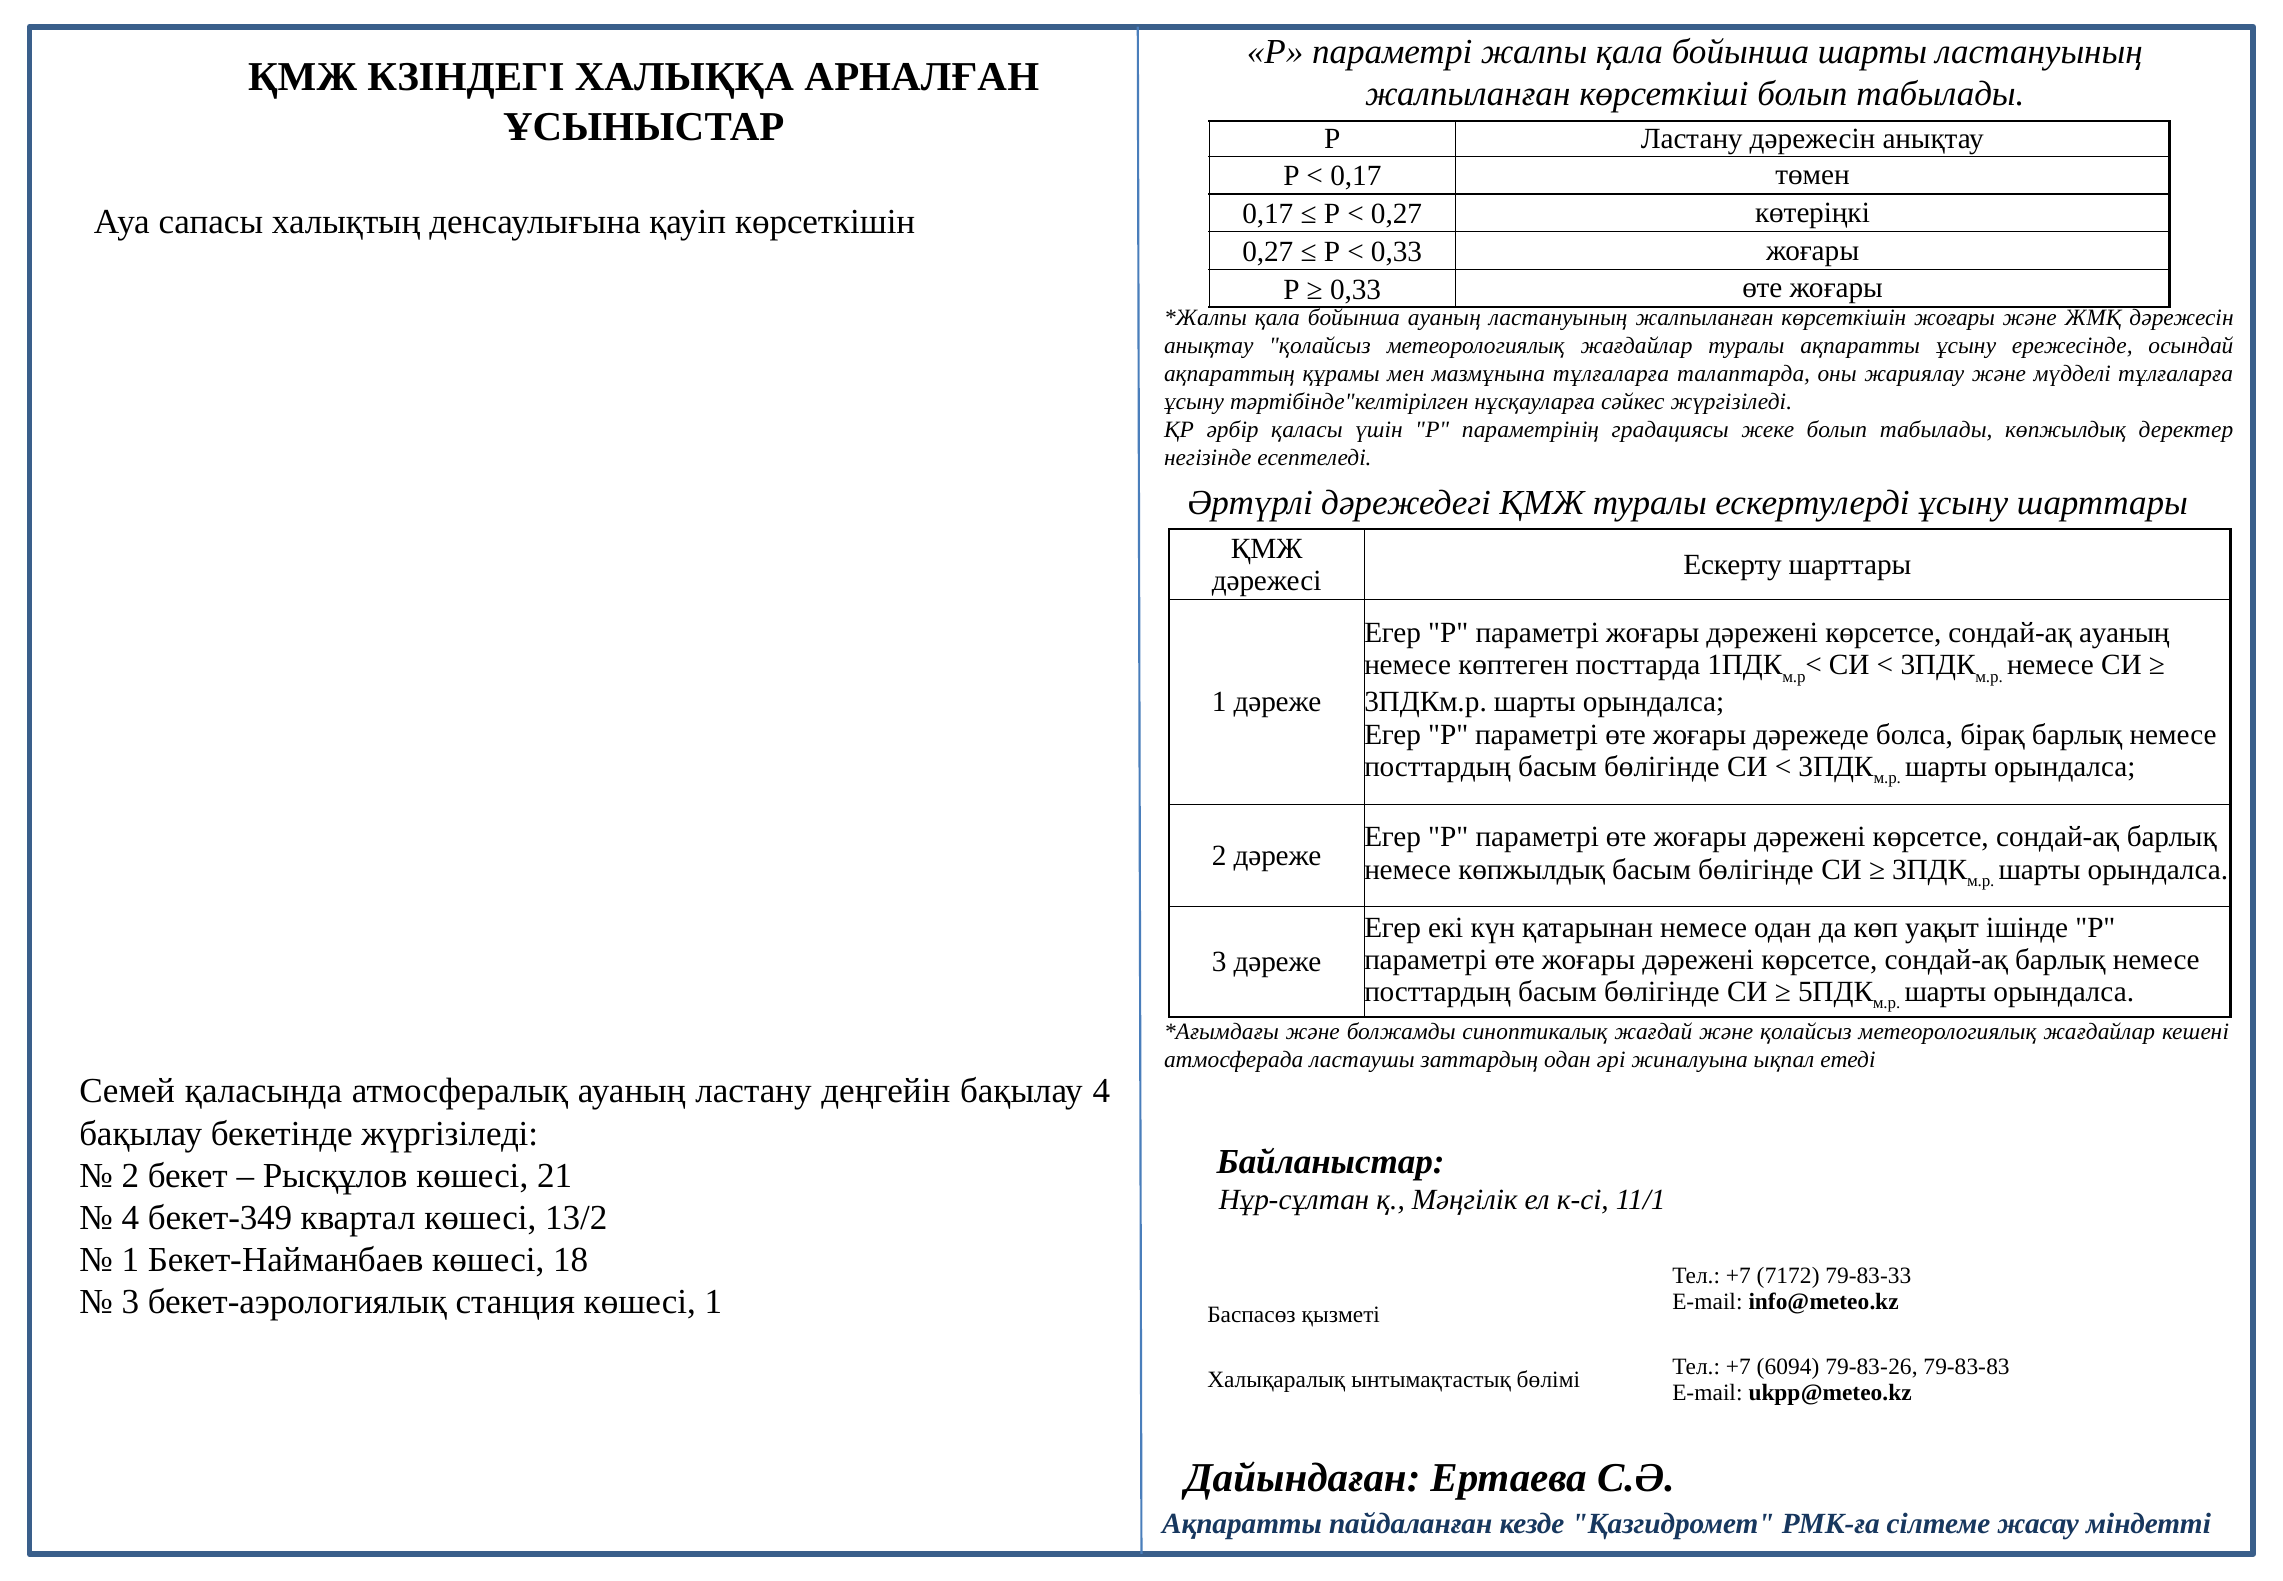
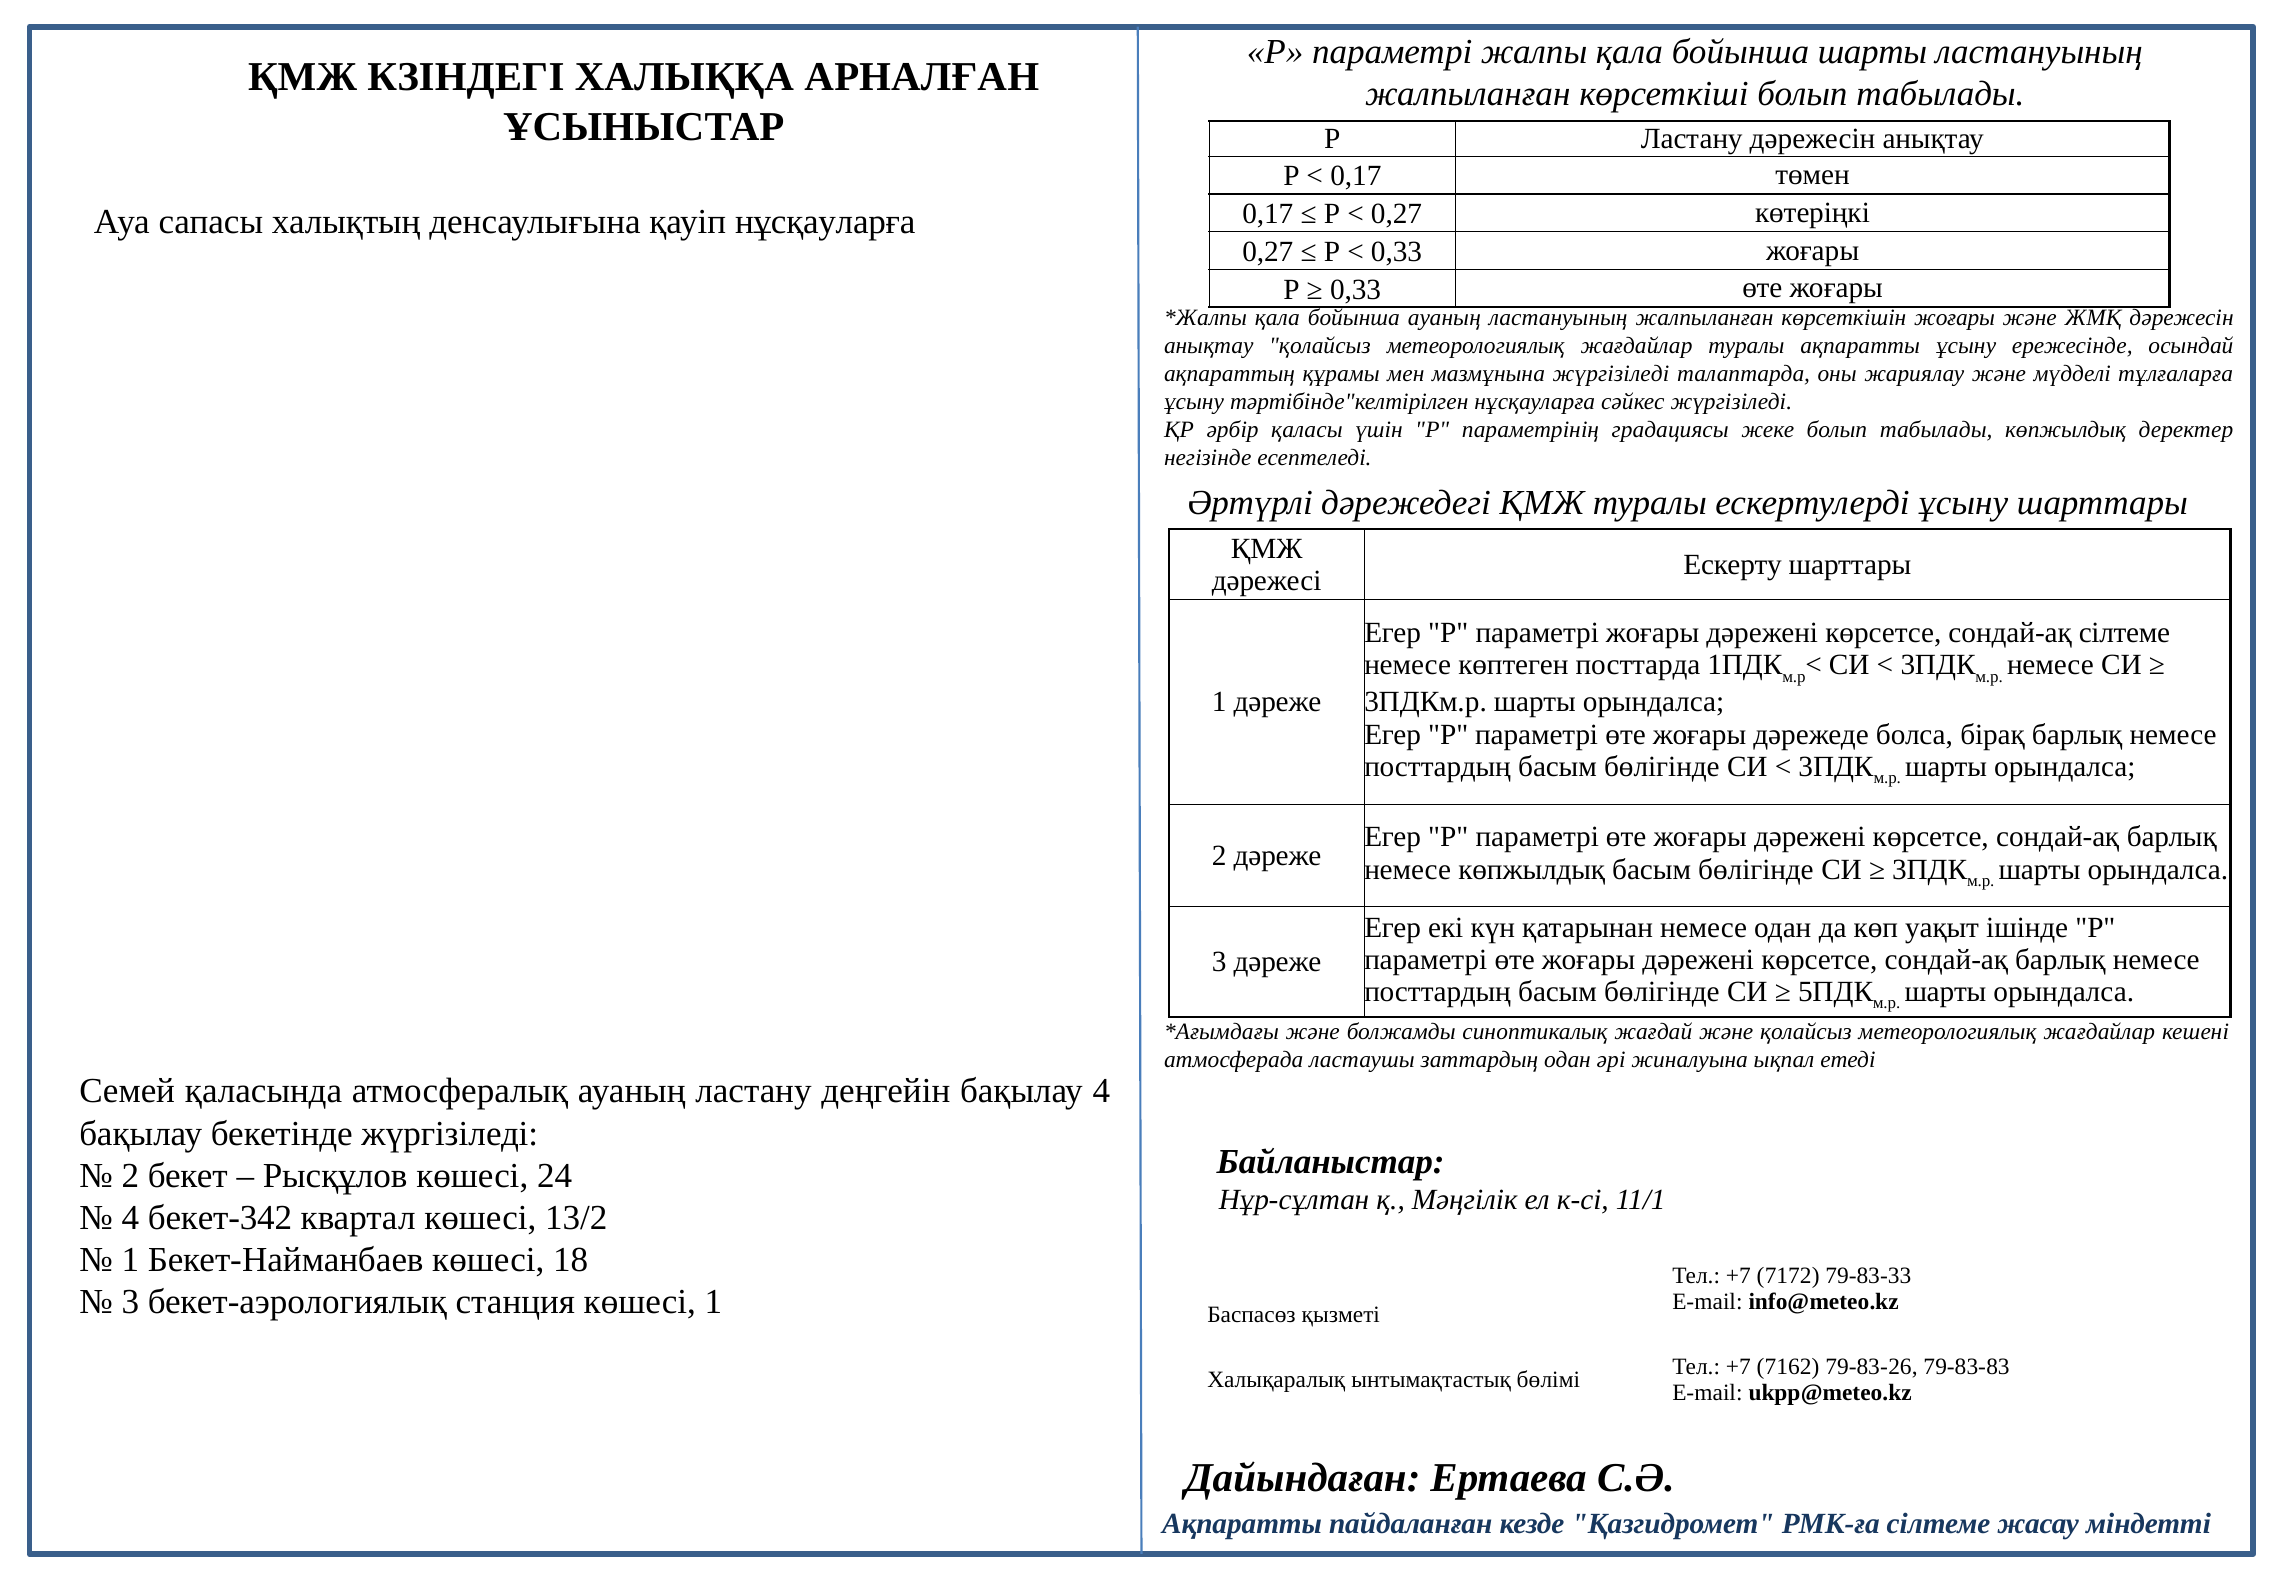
қауіп көрсеткішін: көрсеткішін -> нұсқауларға
мазмұнына тұлғаларға: тұлғаларға -> жүргізіледі
сондай-ақ ауаның: ауаның -> сілтеме
21: 21 -> 24
бекет-349: бекет-349 -> бекет-342
6094: 6094 -> 7162
